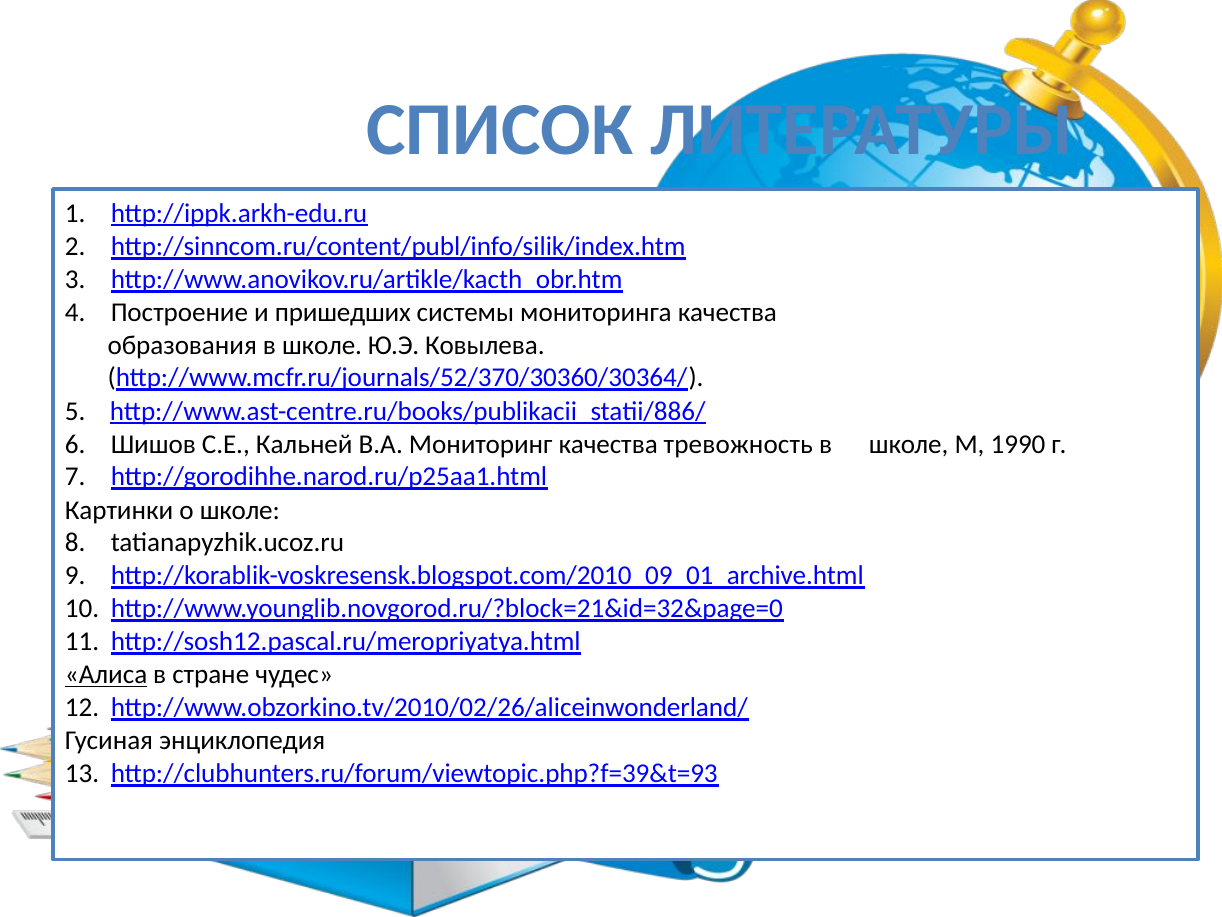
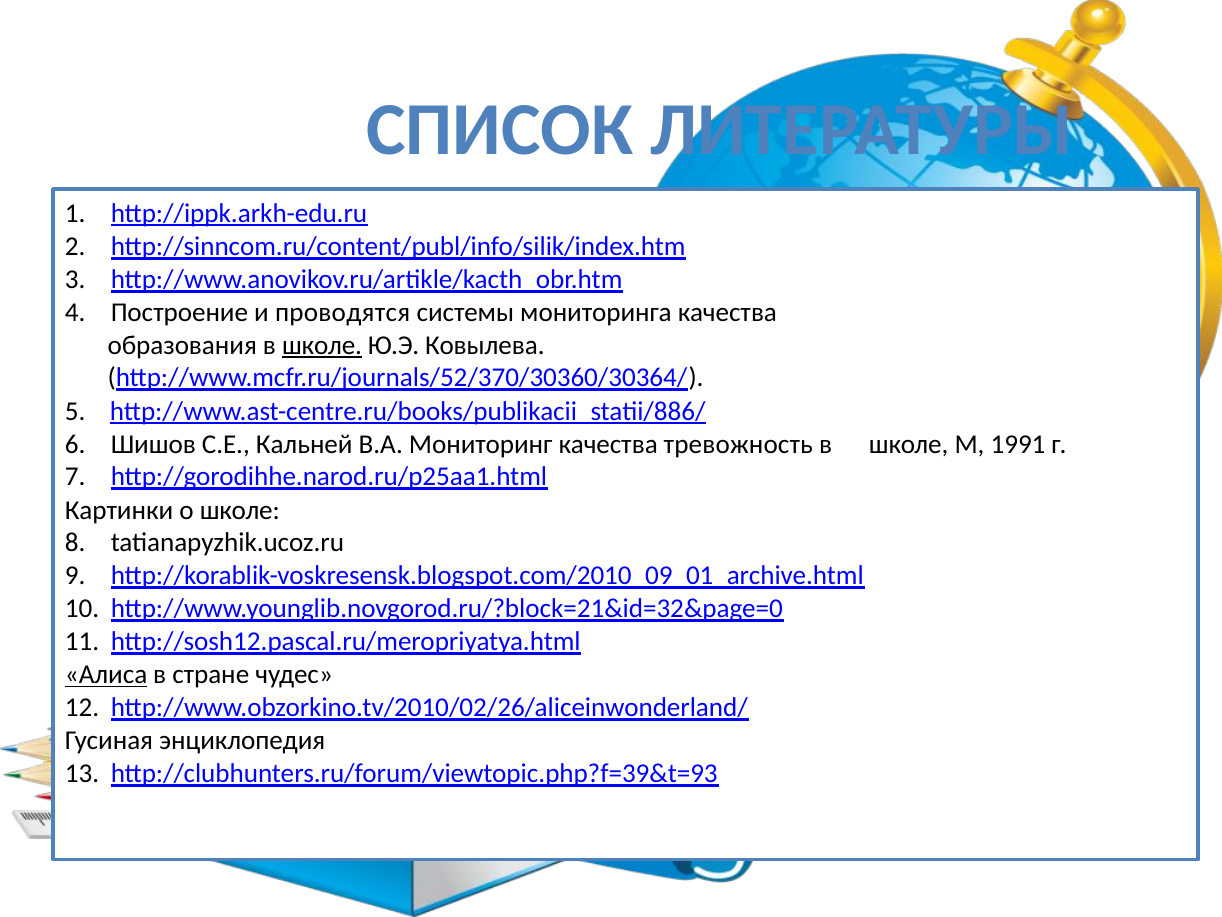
пришедших: пришедших -> проводятся
школе at (322, 345) underline: none -> present
1990: 1990 -> 1991
